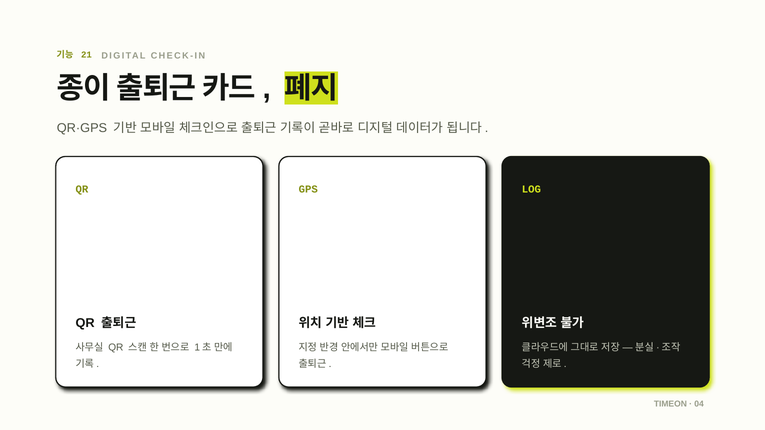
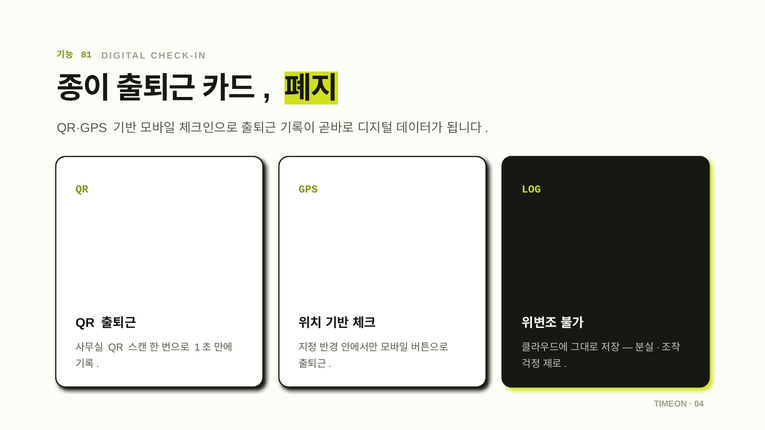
21: 21 -> 81
